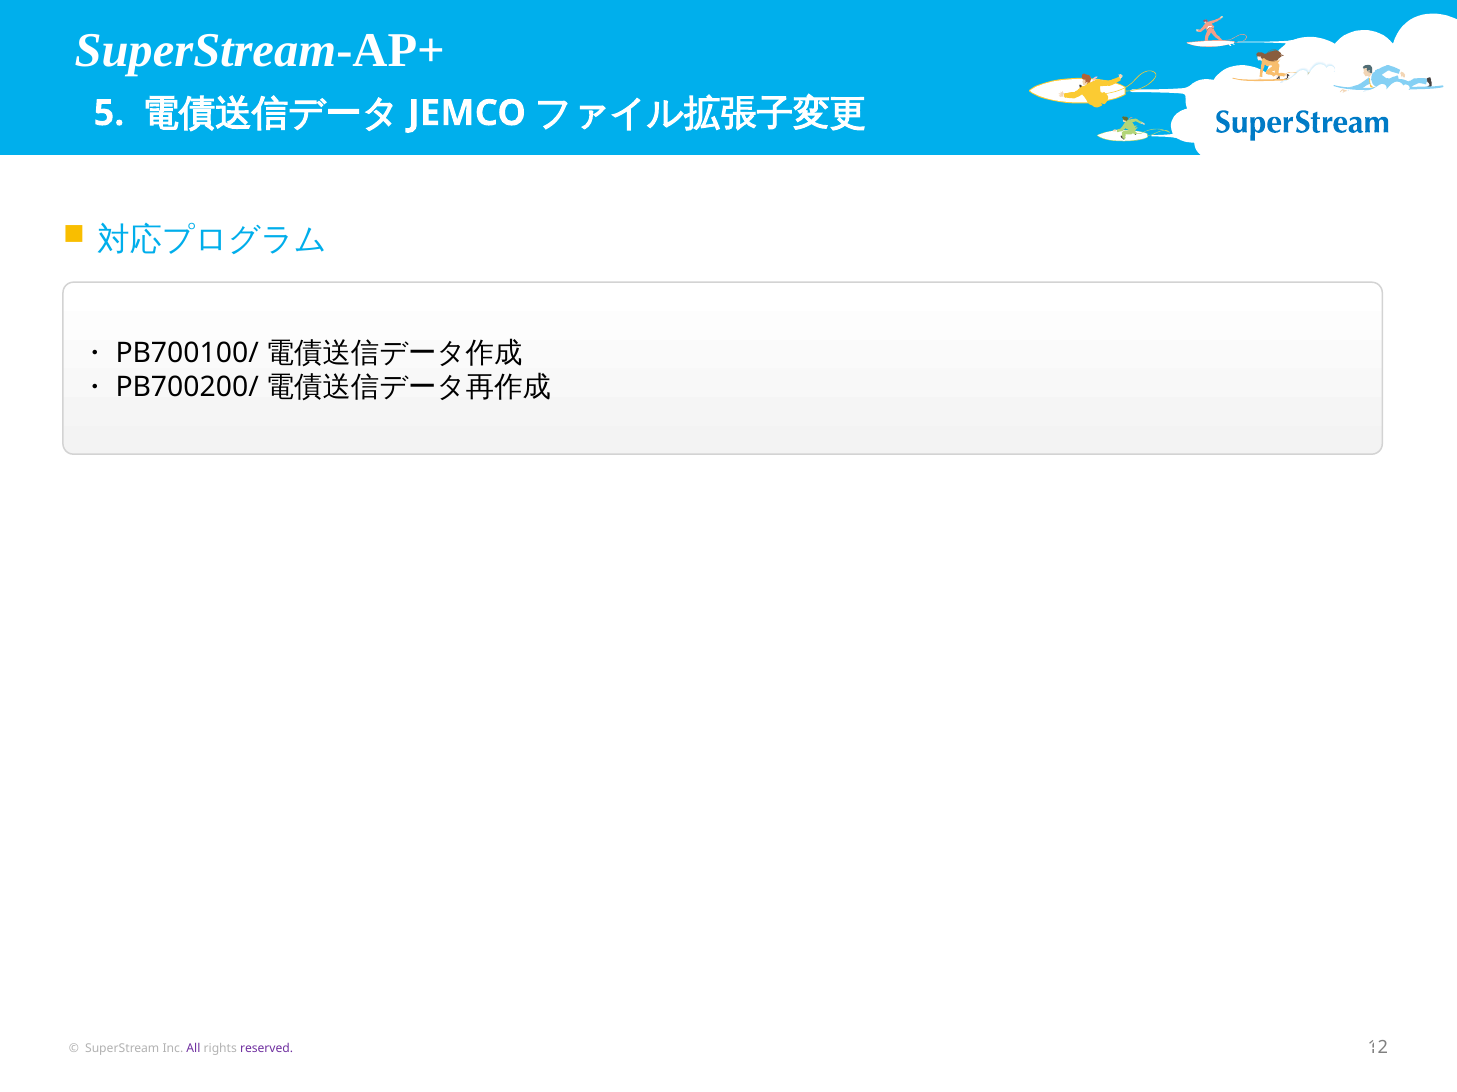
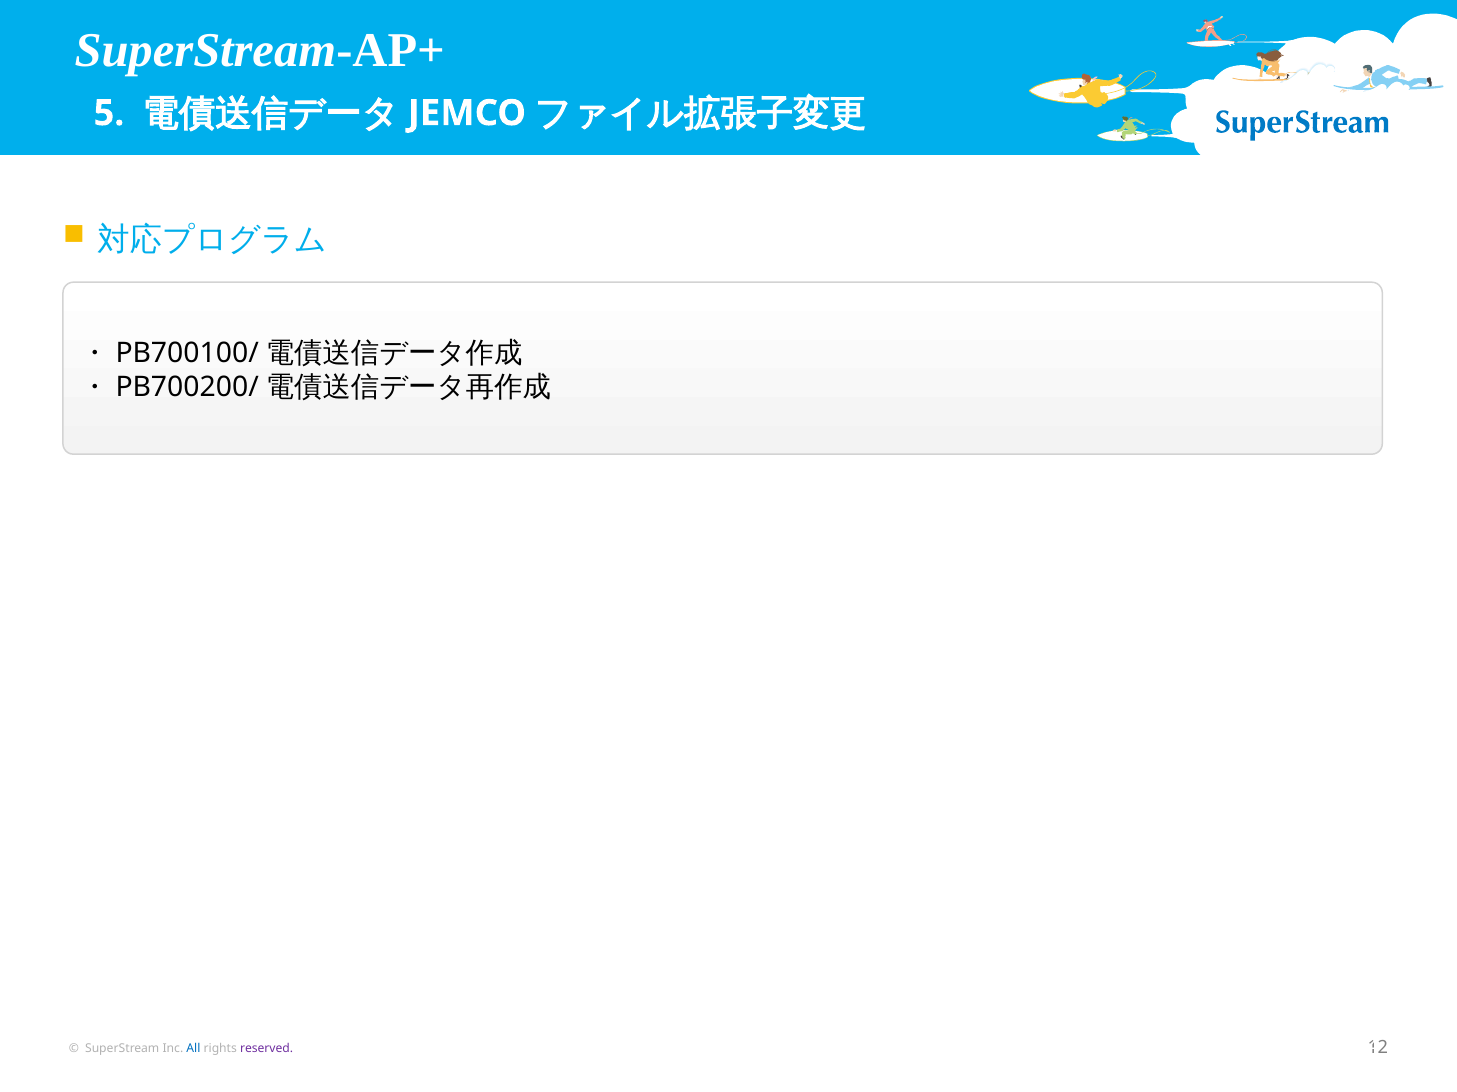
All colour: purple -> blue
